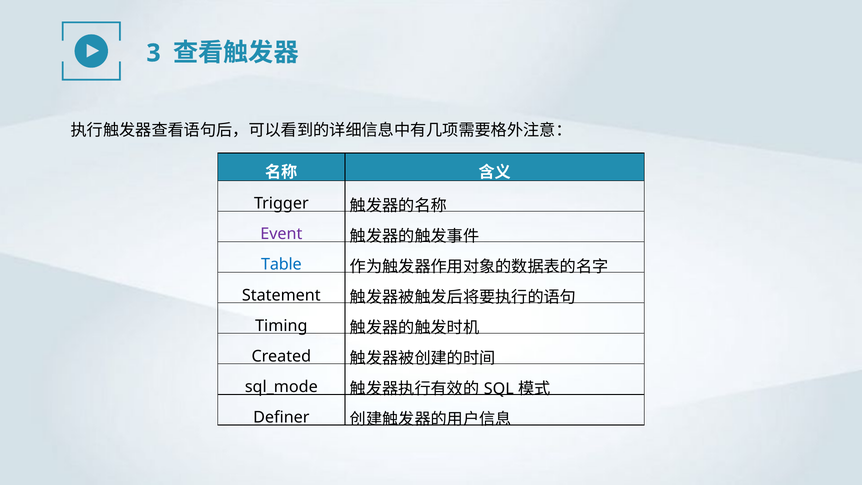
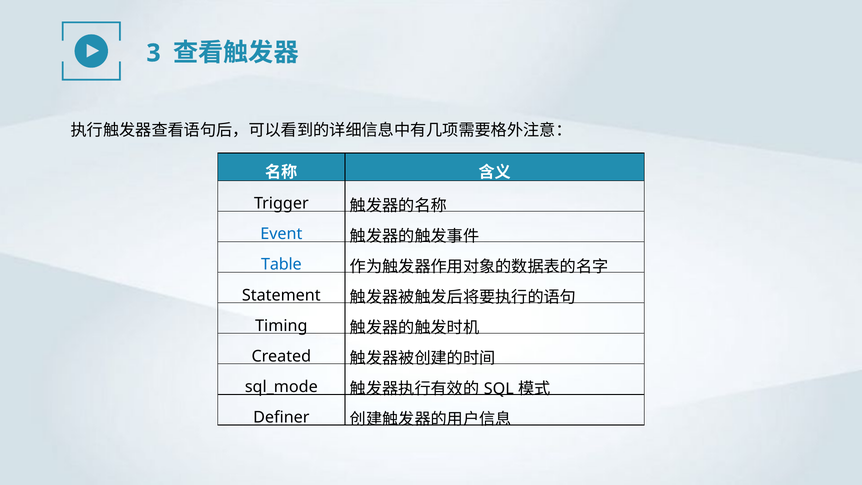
Event colour: purple -> blue
